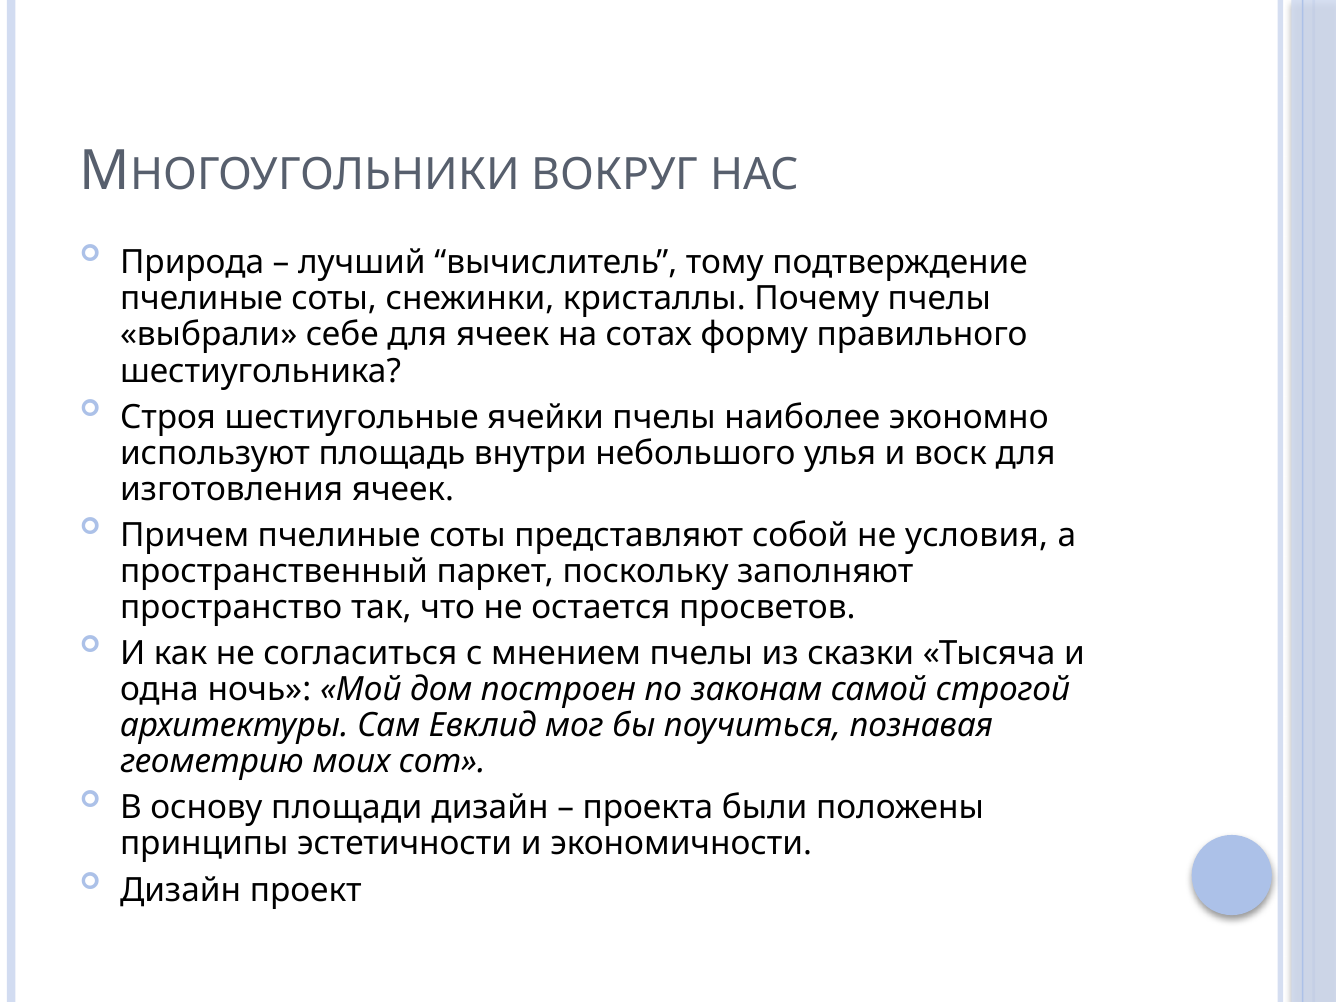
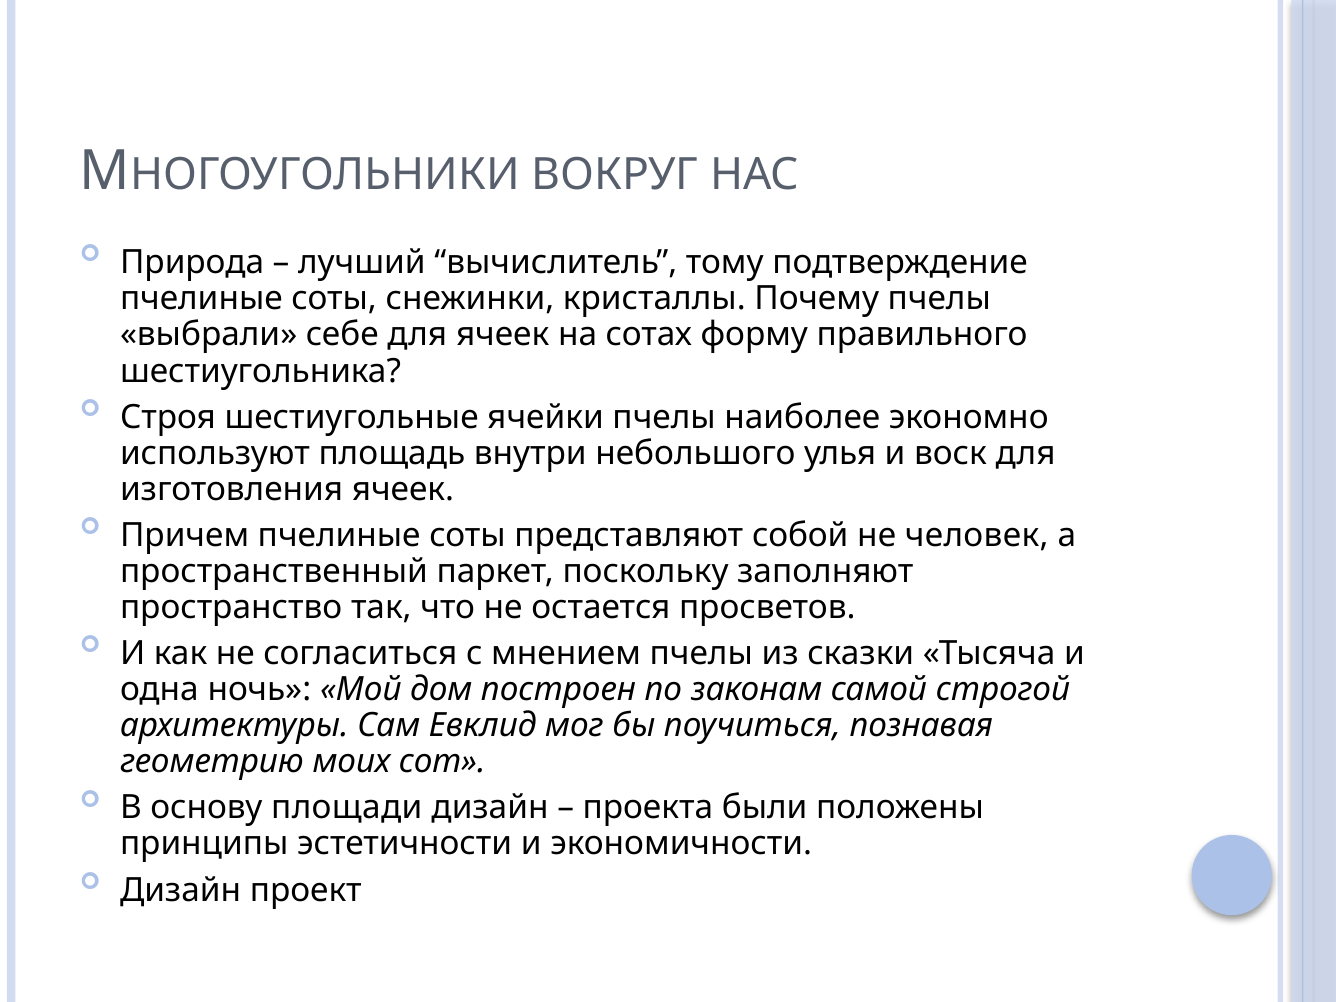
условия: условия -> человек
